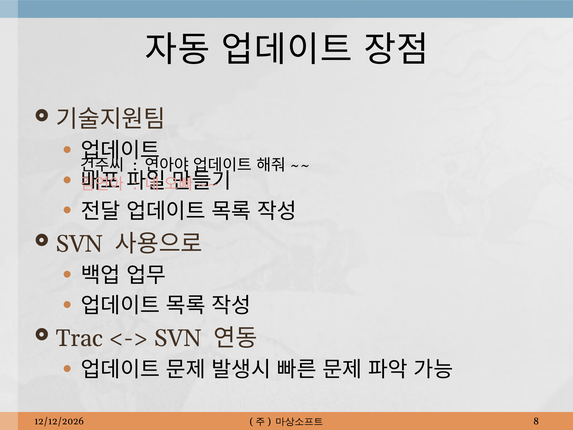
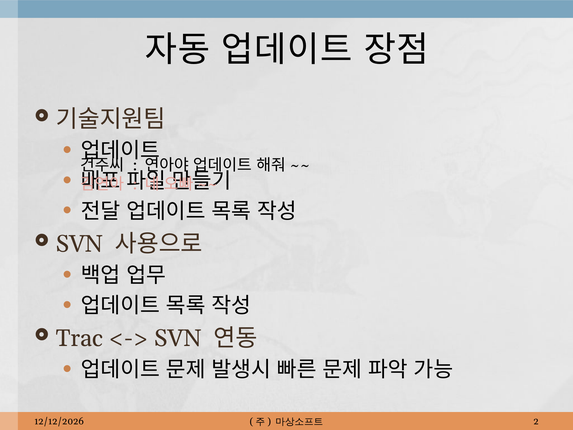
8: 8 -> 2
